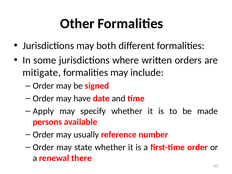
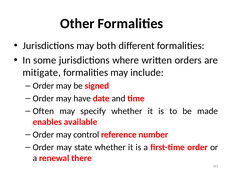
Apply: Apply -> Often
persons: persons -> enables
usually: usually -> control
